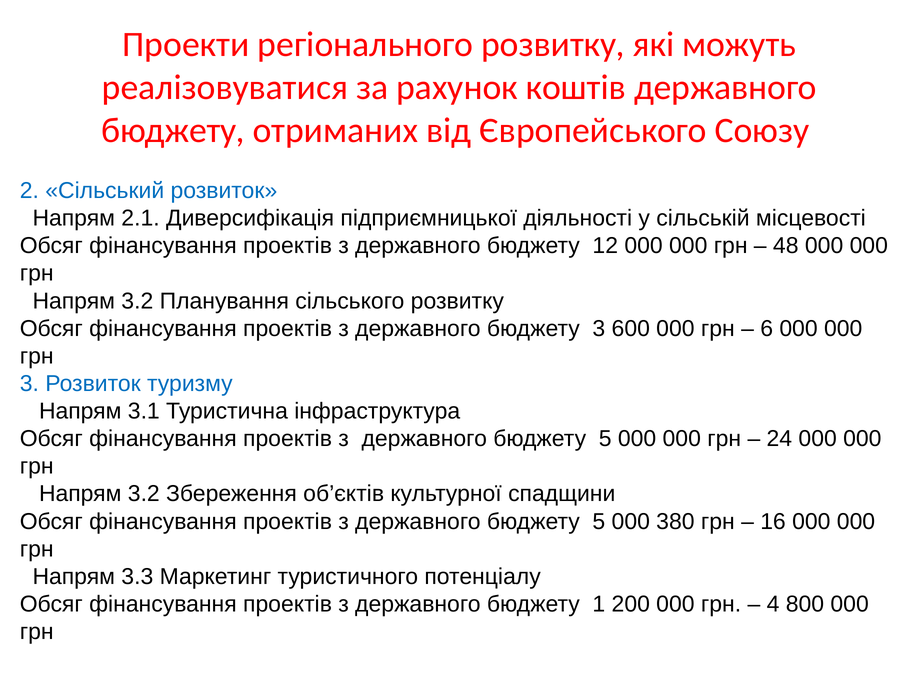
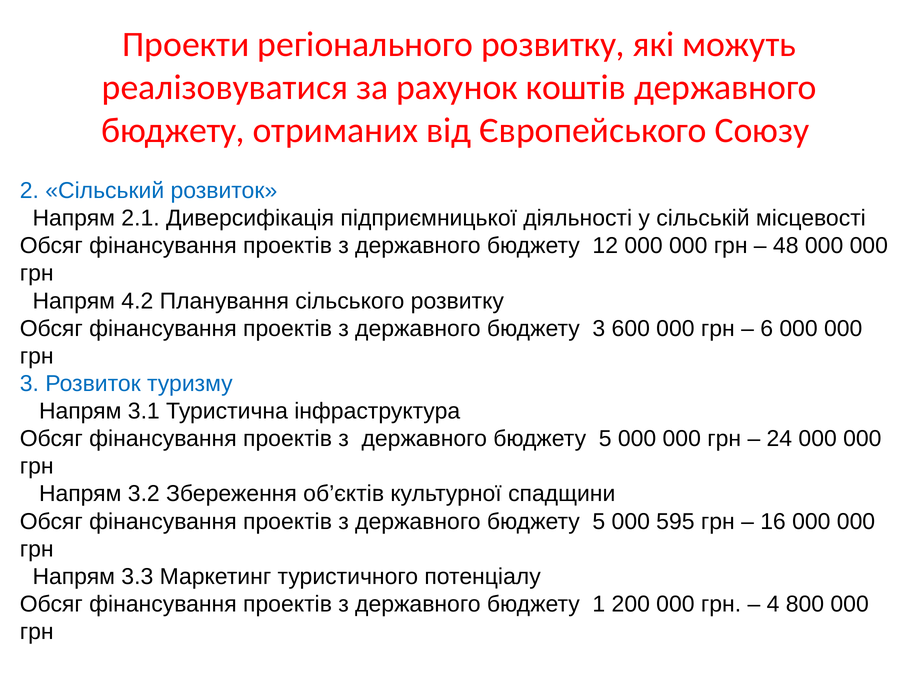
3.2 at (137, 301): 3.2 -> 4.2
380: 380 -> 595
